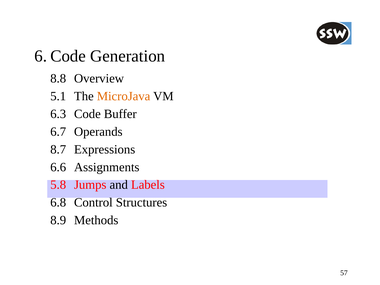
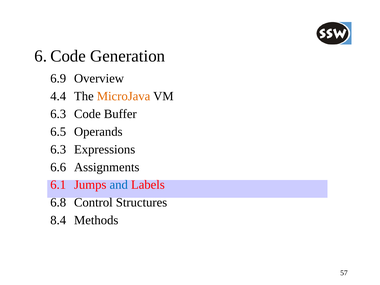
8.8: 8.8 -> 6.9
5.1: 5.1 -> 4.4
6.7: 6.7 -> 6.5
8.7 at (58, 149): 8.7 -> 6.3
5.8: 5.8 -> 6.1
and colour: black -> blue
8.9: 8.9 -> 8.4
